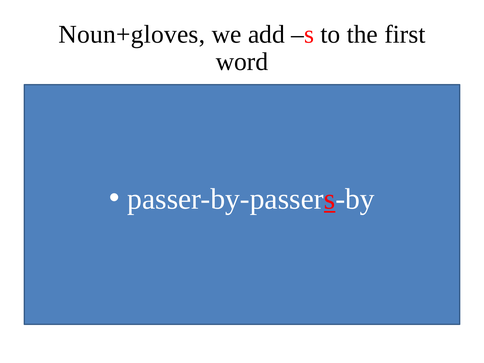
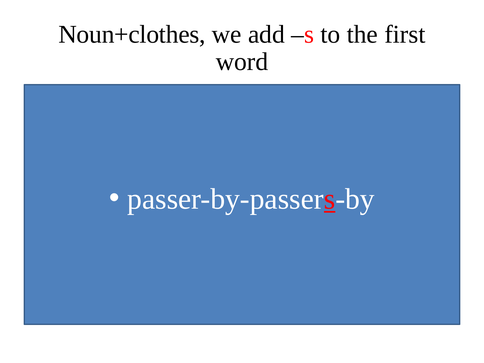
Noun+gloves: Noun+gloves -> Noun+clothes
